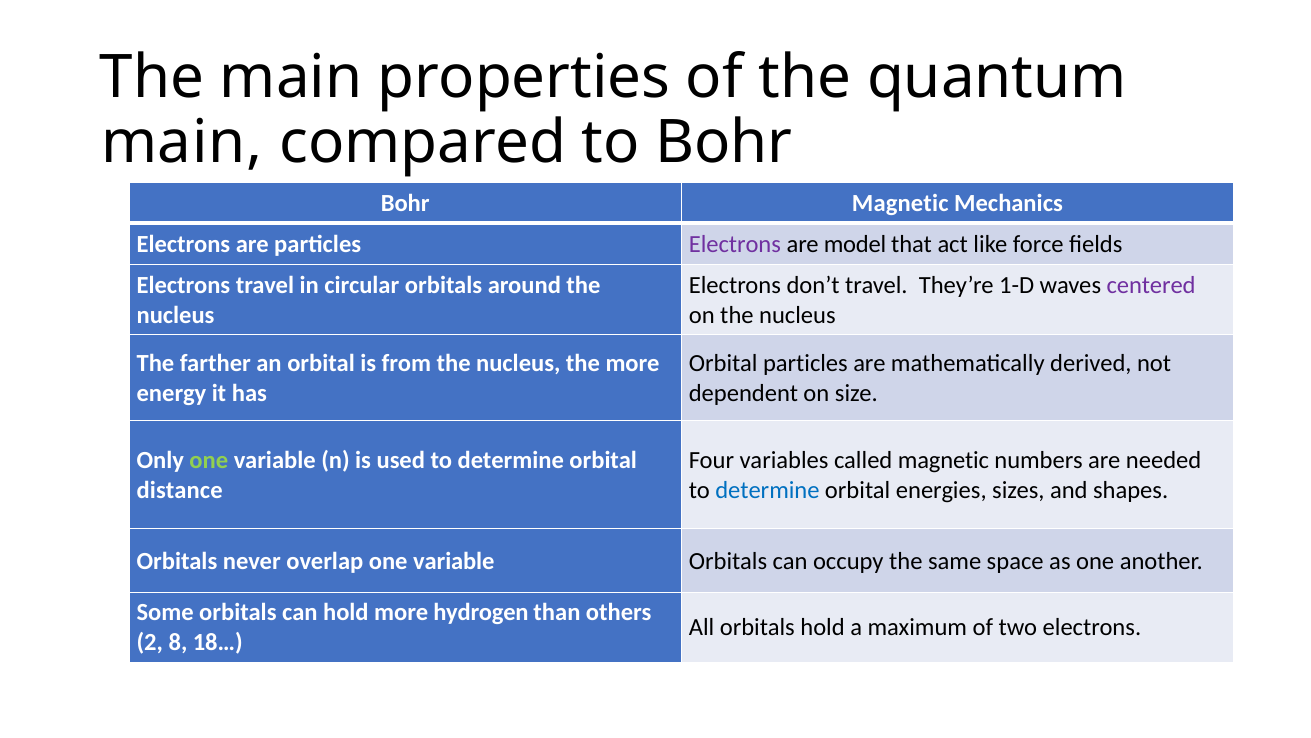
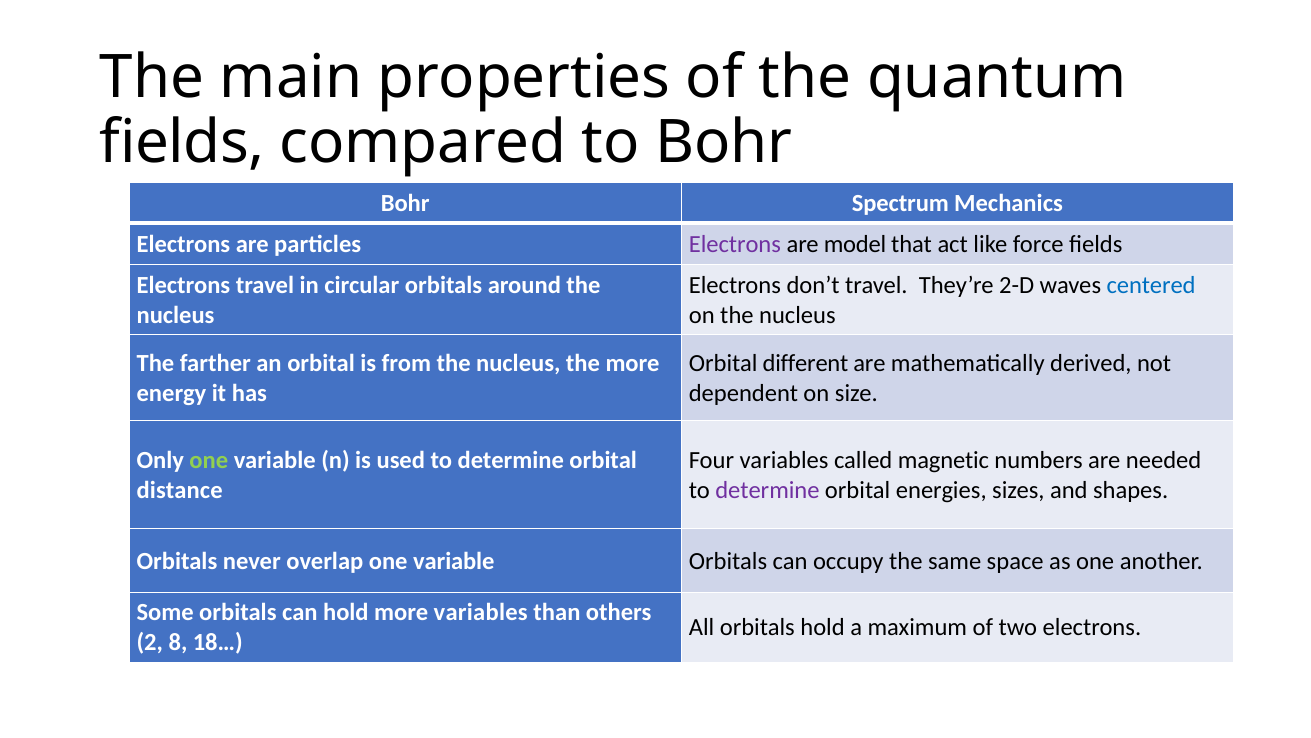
main at (182, 143): main -> fields
Bohr Magnetic: Magnetic -> Spectrum
1-D: 1-D -> 2-D
centered colour: purple -> blue
Orbital particles: particles -> different
determine at (767, 490) colour: blue -> purple
more hydrogen: hydrogen -> variables
